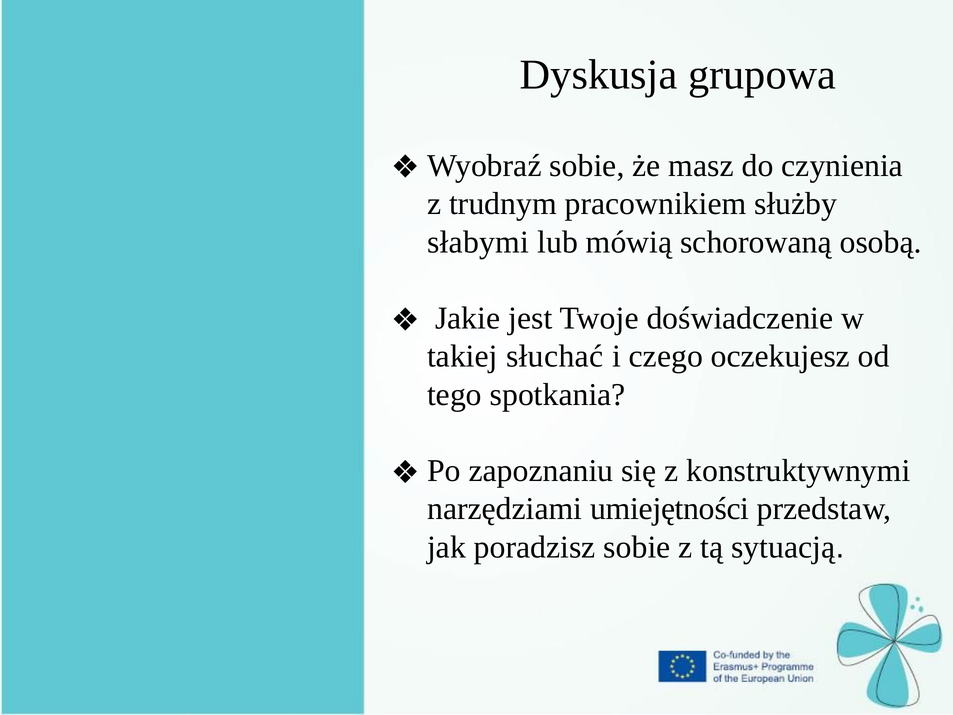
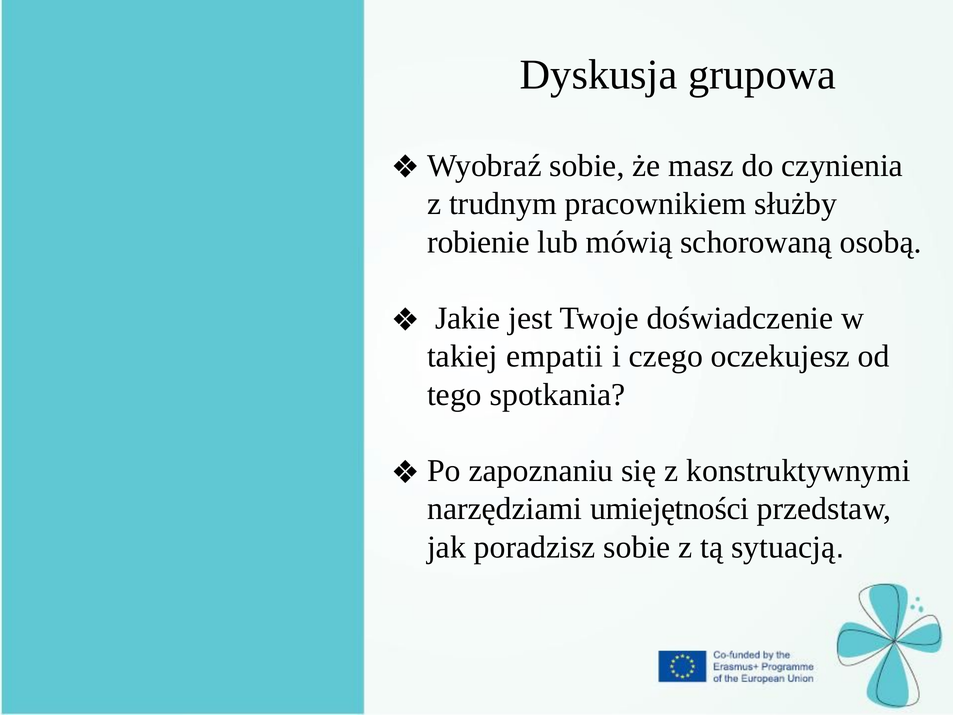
słabymi: słabymi -> robienie
słuchać: słuchać -> empatii
